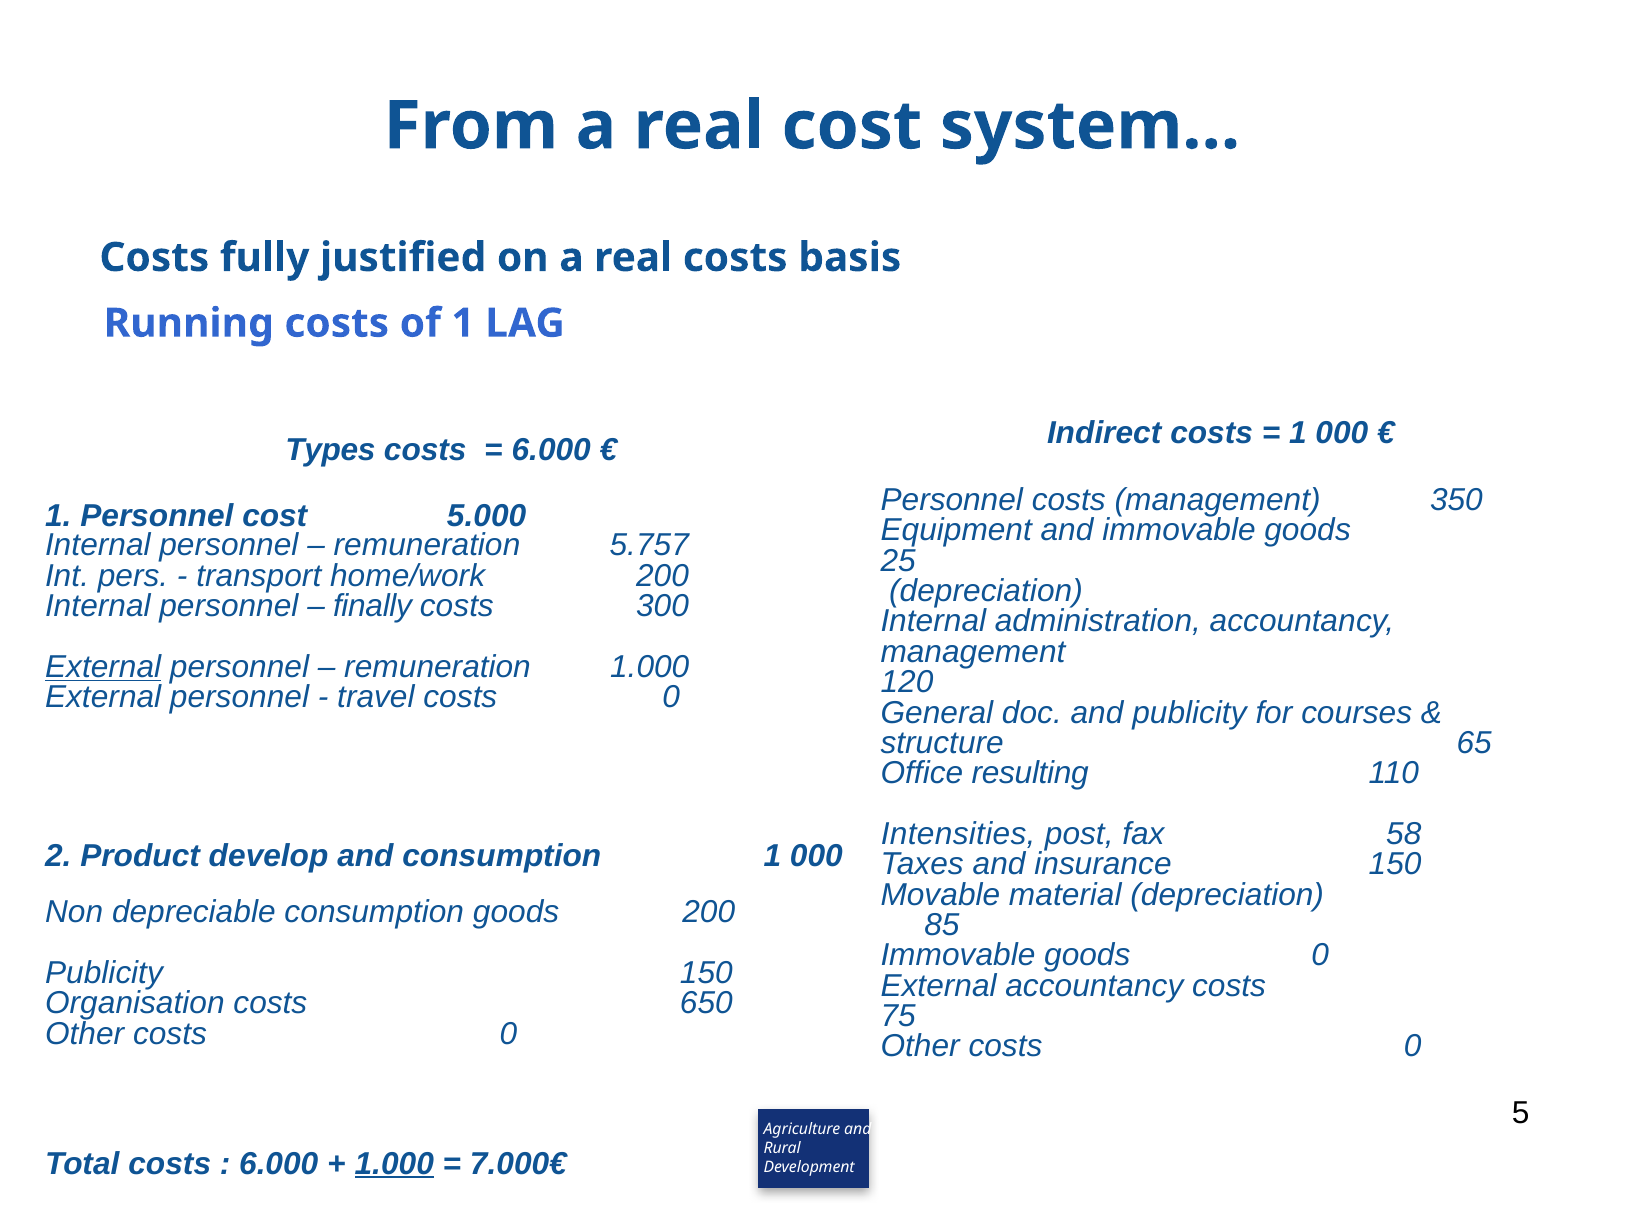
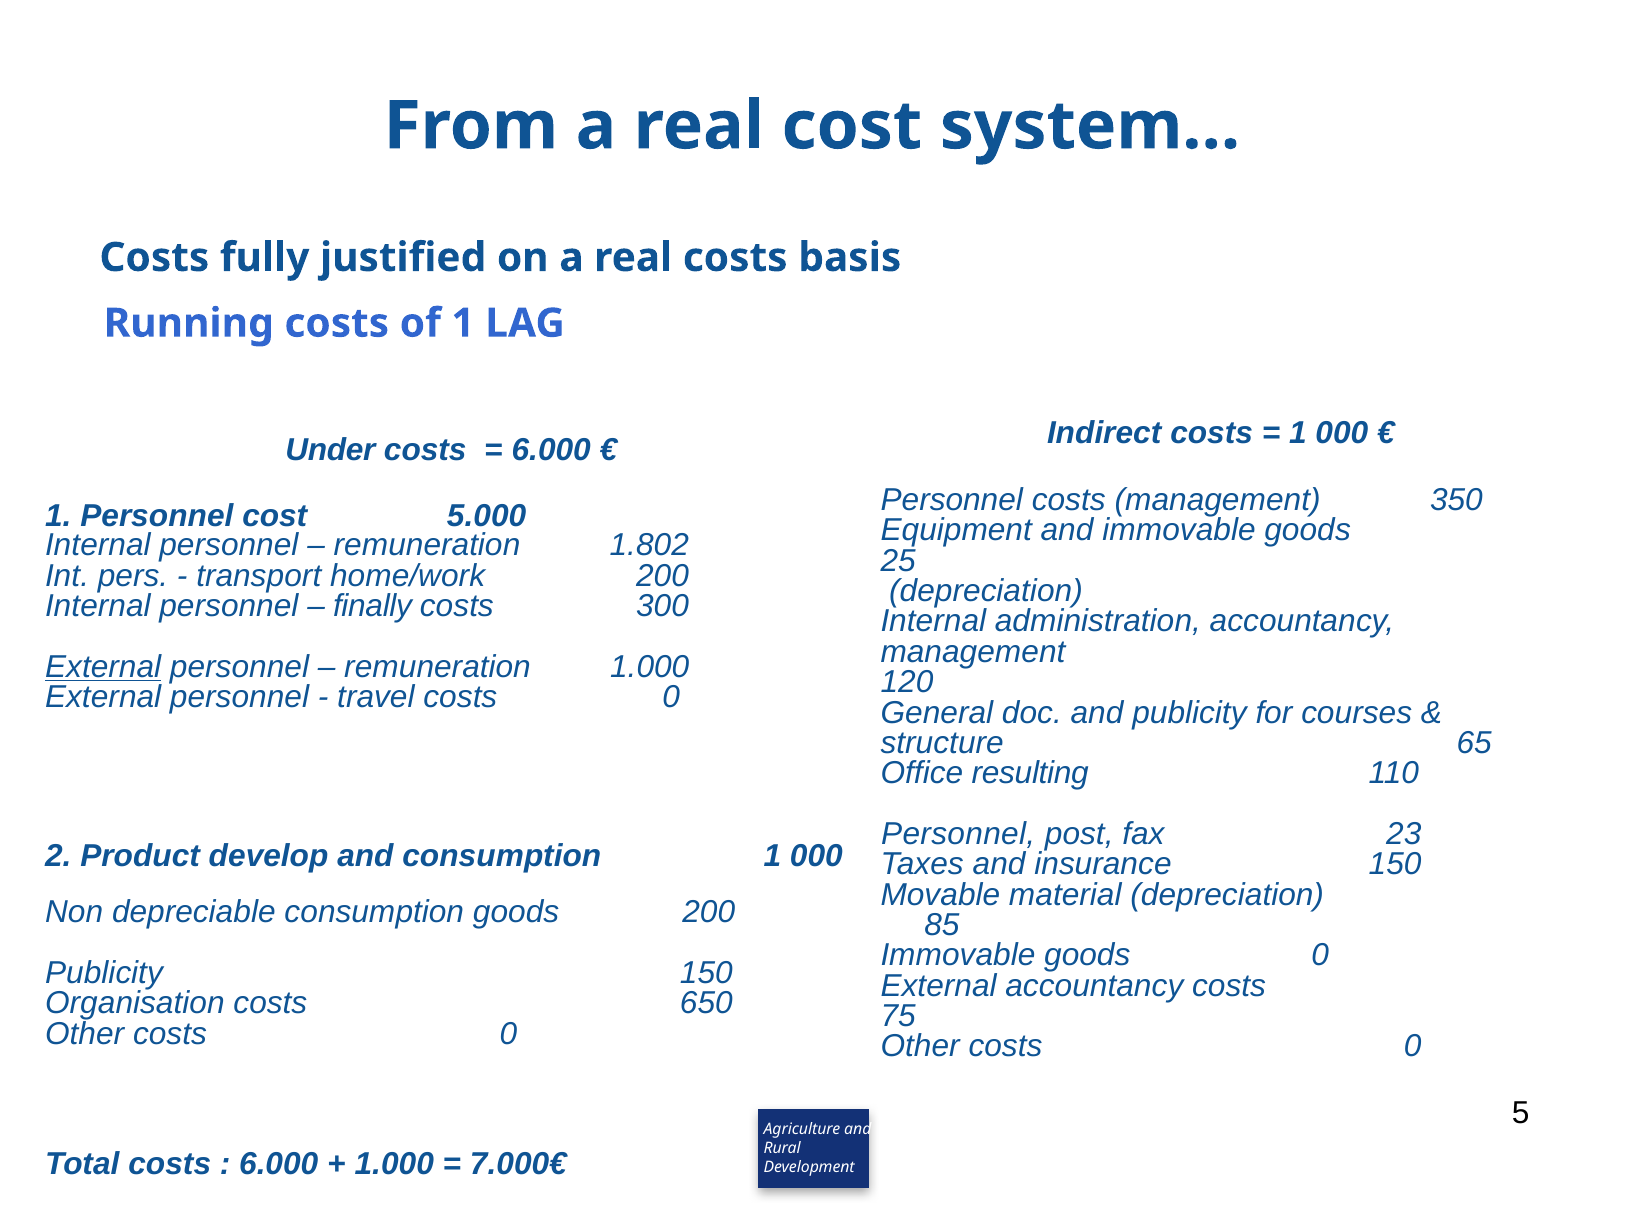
Types: Types -> Under
5.757: 5.757 -> 1.802
Intensities at (958, 834): Intensities -> Personnel
58: 58 -> 23
1.000 at (394, 1164) underline: present -> none
